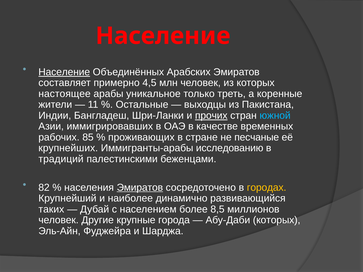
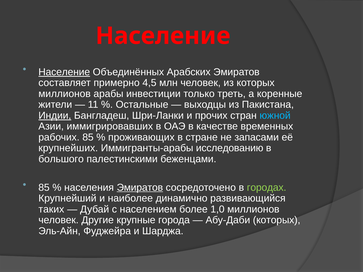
настоящее at (65, 94): настоящее -> миллионов
уникальное: уникальное -> инвестиции
Индии underline: none -> present
прочих underline: present -> none
песчаные: песчаные -> запасами
традиций: традиций -> большого
82 at (44, 188): 82 -> 85
городах colour: yellow -> light green
8,5: 8,5 -> 1,0
